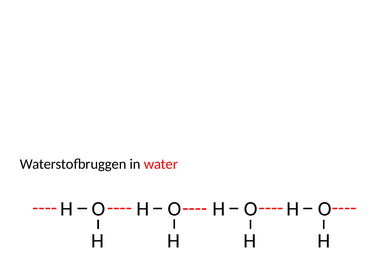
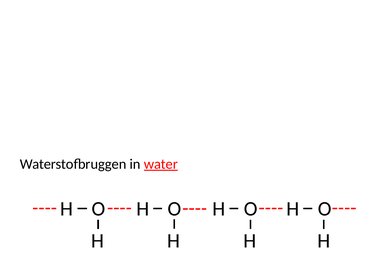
water underline: none -> present
